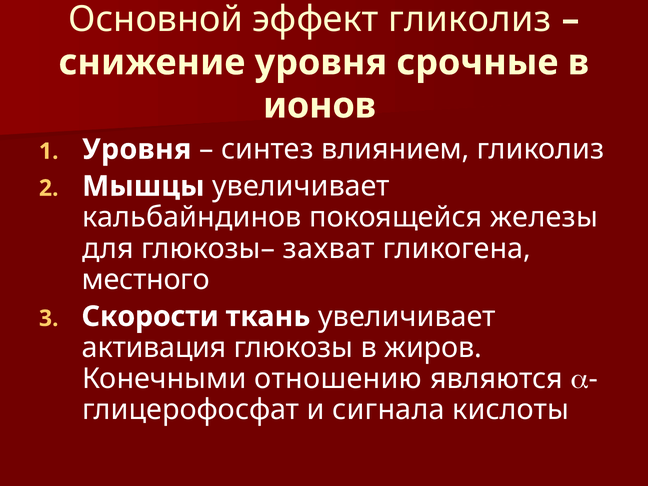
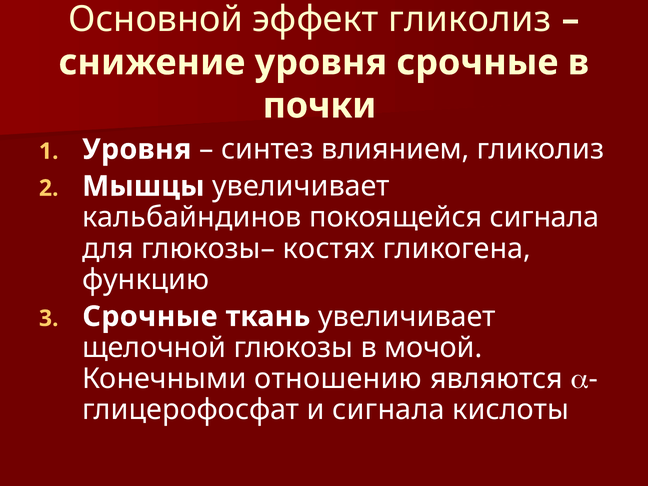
ионов: ионов -> почки
покоящейся железы: железы -> сигнала
захват: захват -> костях
местного: местного -> функцию
Скорости at (150, 317): Скорости -> Срочные
активация: активация -> щелочной
жиров: жиров -> мочой
